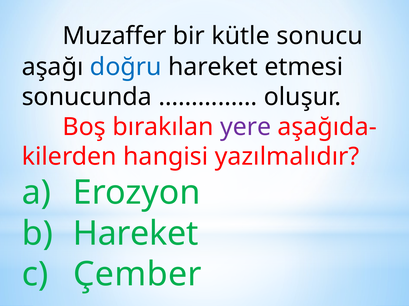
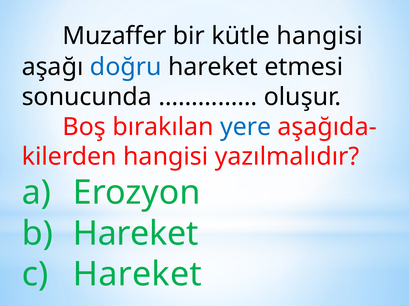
kütle sonucu: sonucu -> hangisi
yere colour: purple -> blue
Çember at (137, 275): Çember -> Hareket
